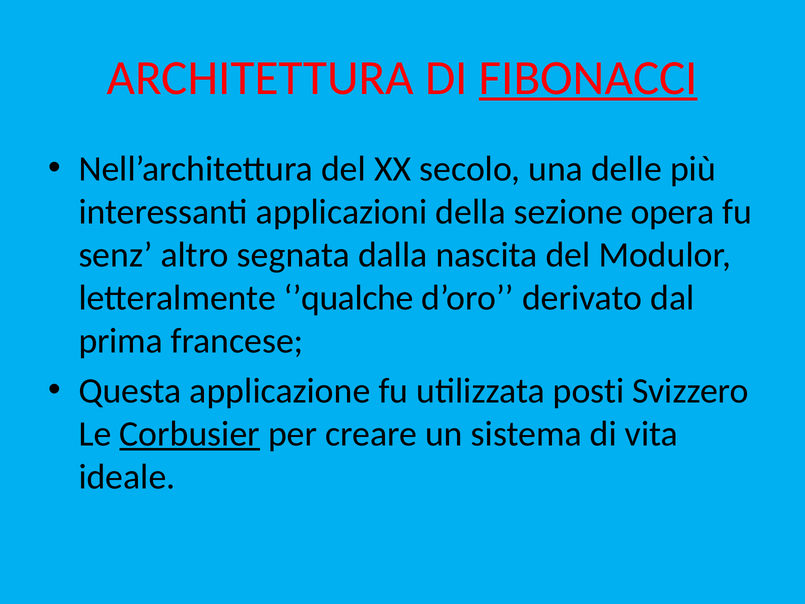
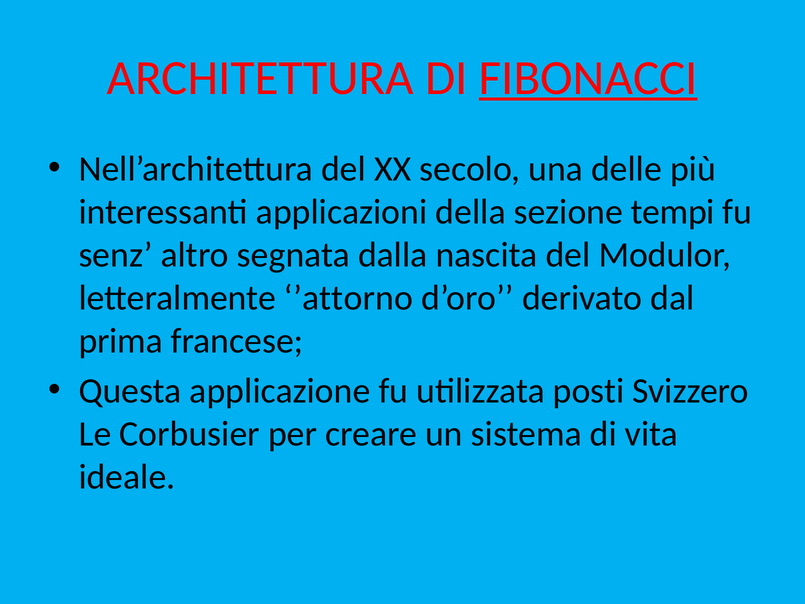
opera: opera -> tempi
’qualche: ’qualche -> ’attorno
Corbusier underline: present -> none
